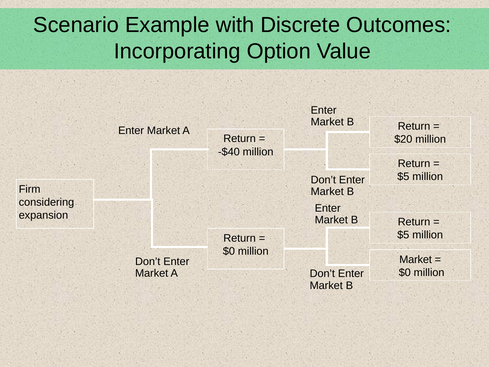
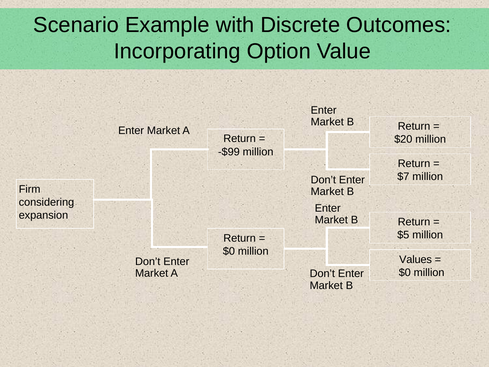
-$40: -$40 -> -$99
$5 at (403, 177): $5 -> $7
Market at (416, 259): Market -> Values
